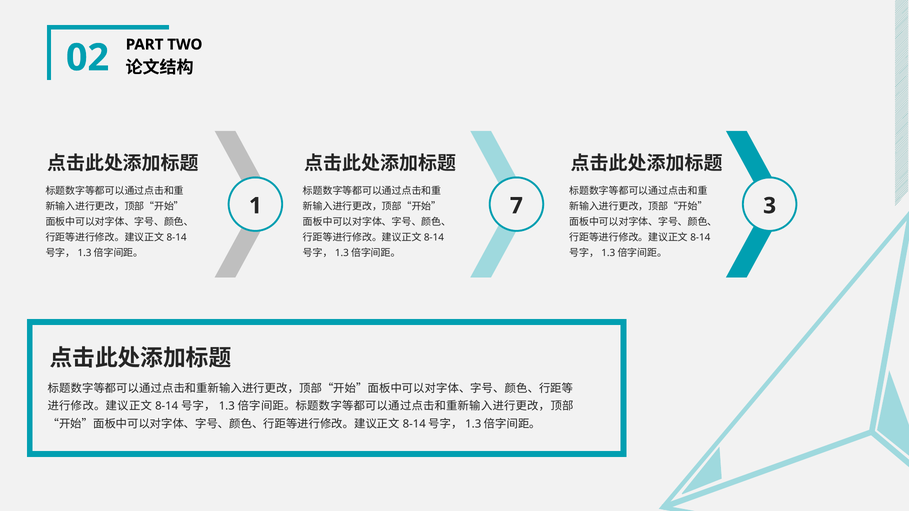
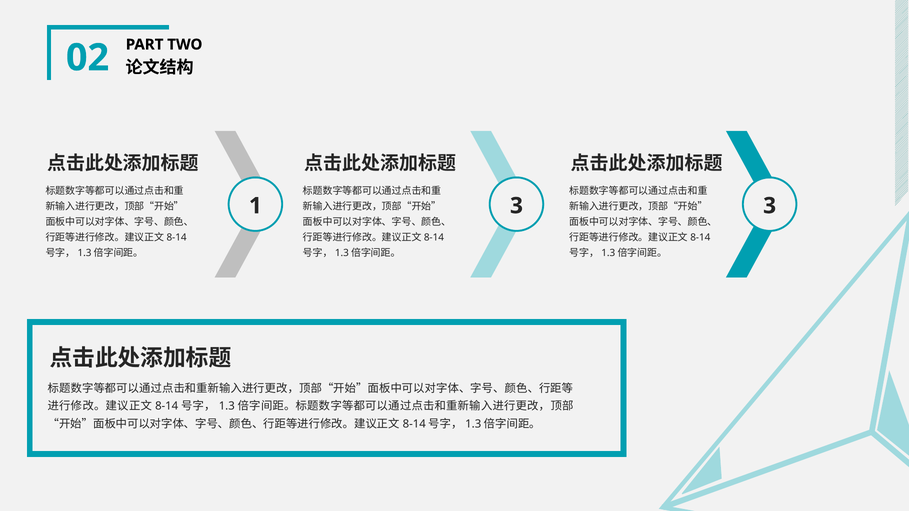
1 7: 7 -> 3
